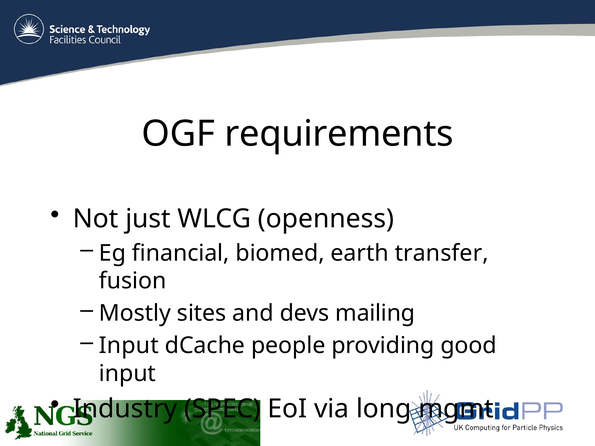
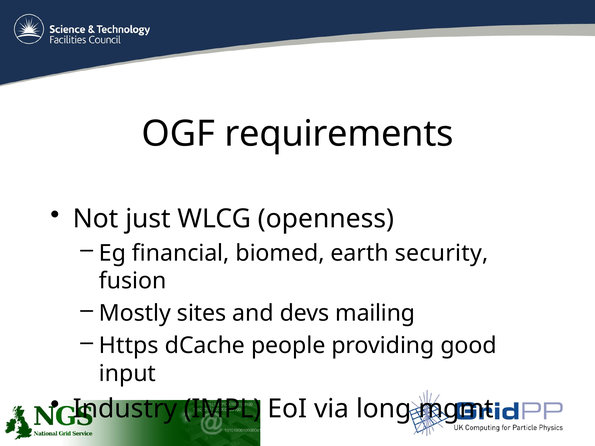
transfer: transfer -> security
Input at (129, 346): Input -> Https
SPEC: SPEC -> IMPL
